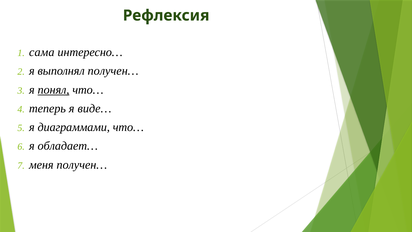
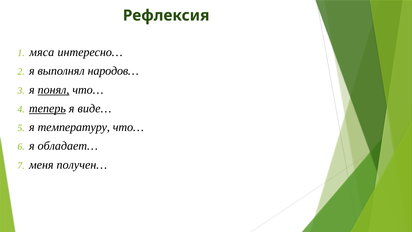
сама: сама -> мяса
выполнял получен…: получен… -> народов…
теперь underline: none -> present
диаграммами: диаграммами -> температуру
